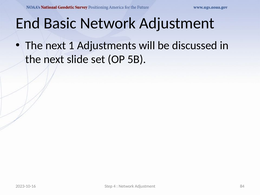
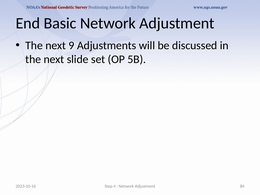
1: 1 -> 9
